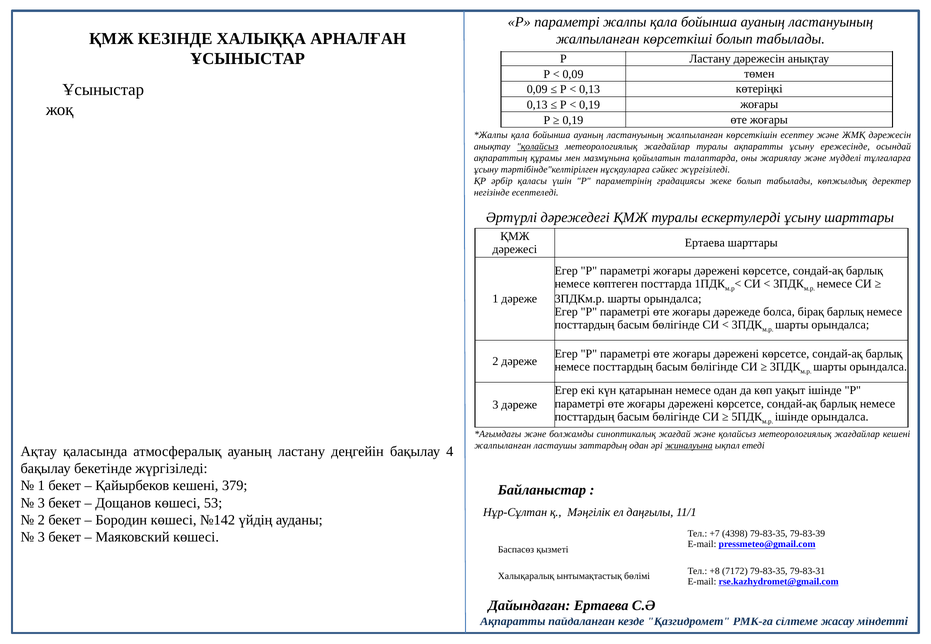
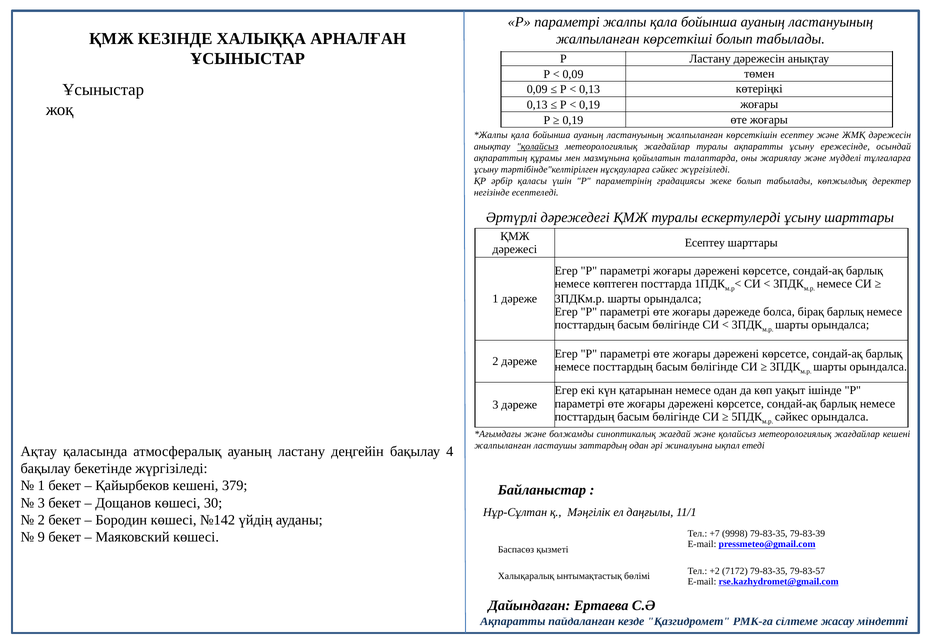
Ертаева at (705, 243): Ертаева -> Есептеу
ішінде at (792, 417): ішінде -> сәйкес
жиналуына underline: present -> none
53: 53 -> 30
4398: 4398 -> 9998
3 at (41, 538): 3 -> 9
+8: +8 -> +2
79-83-31: 79-83-31 -> 79-83-57
